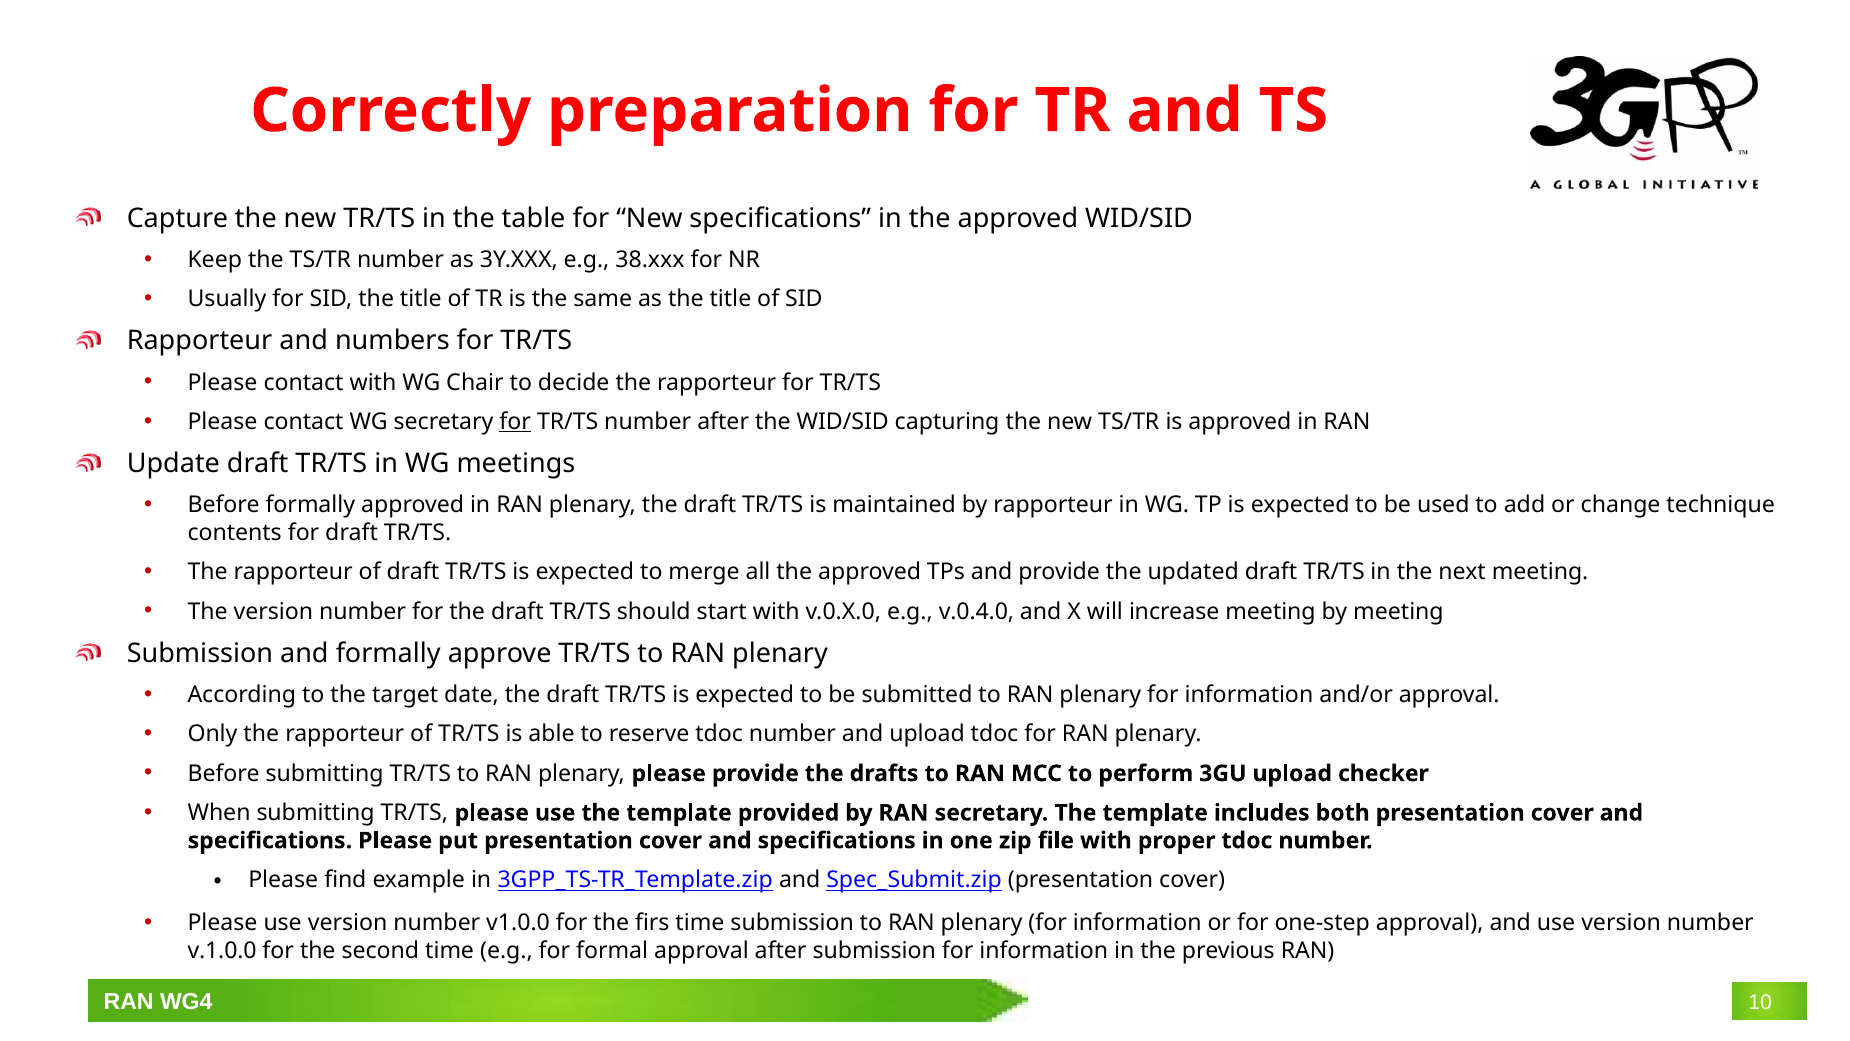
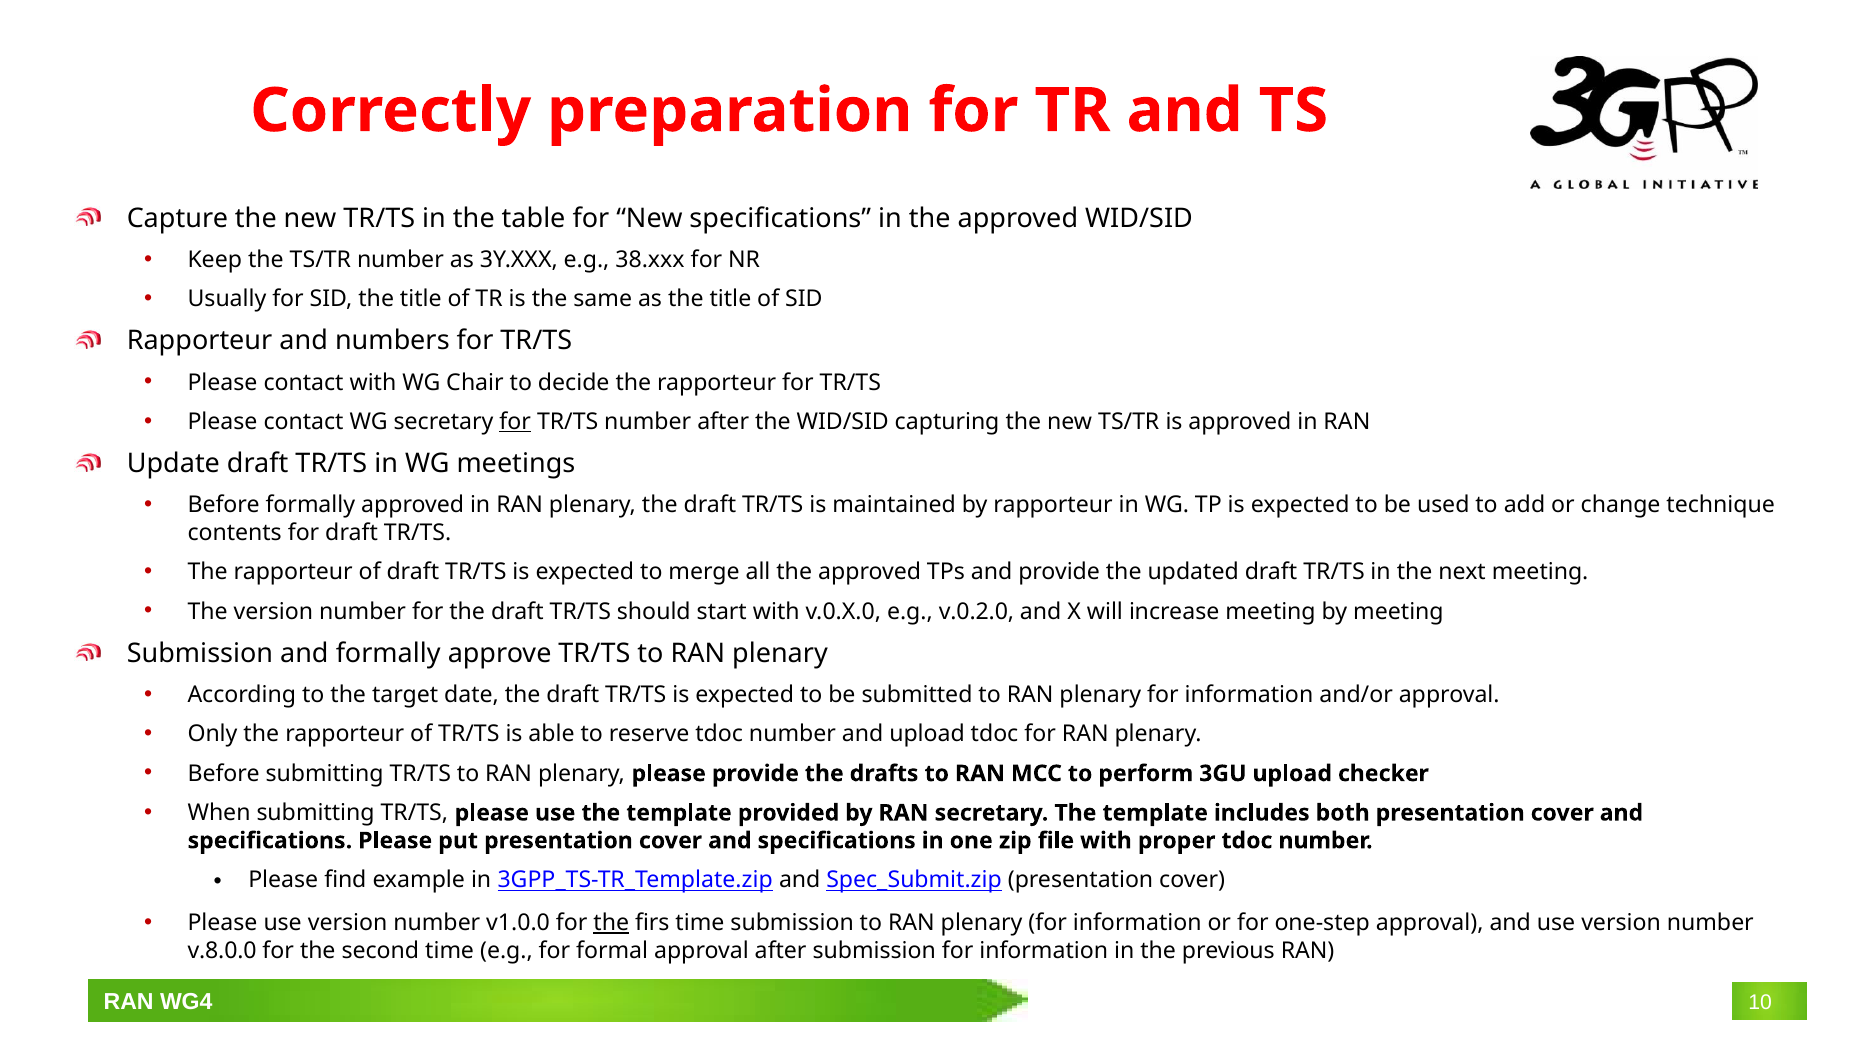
v.0.4.0: v.0.4.0 -> v.0.2.0
the at (611, 923) underline: none -> present
v.1.0.0: v.1.0.0 -> v.8.0.0
